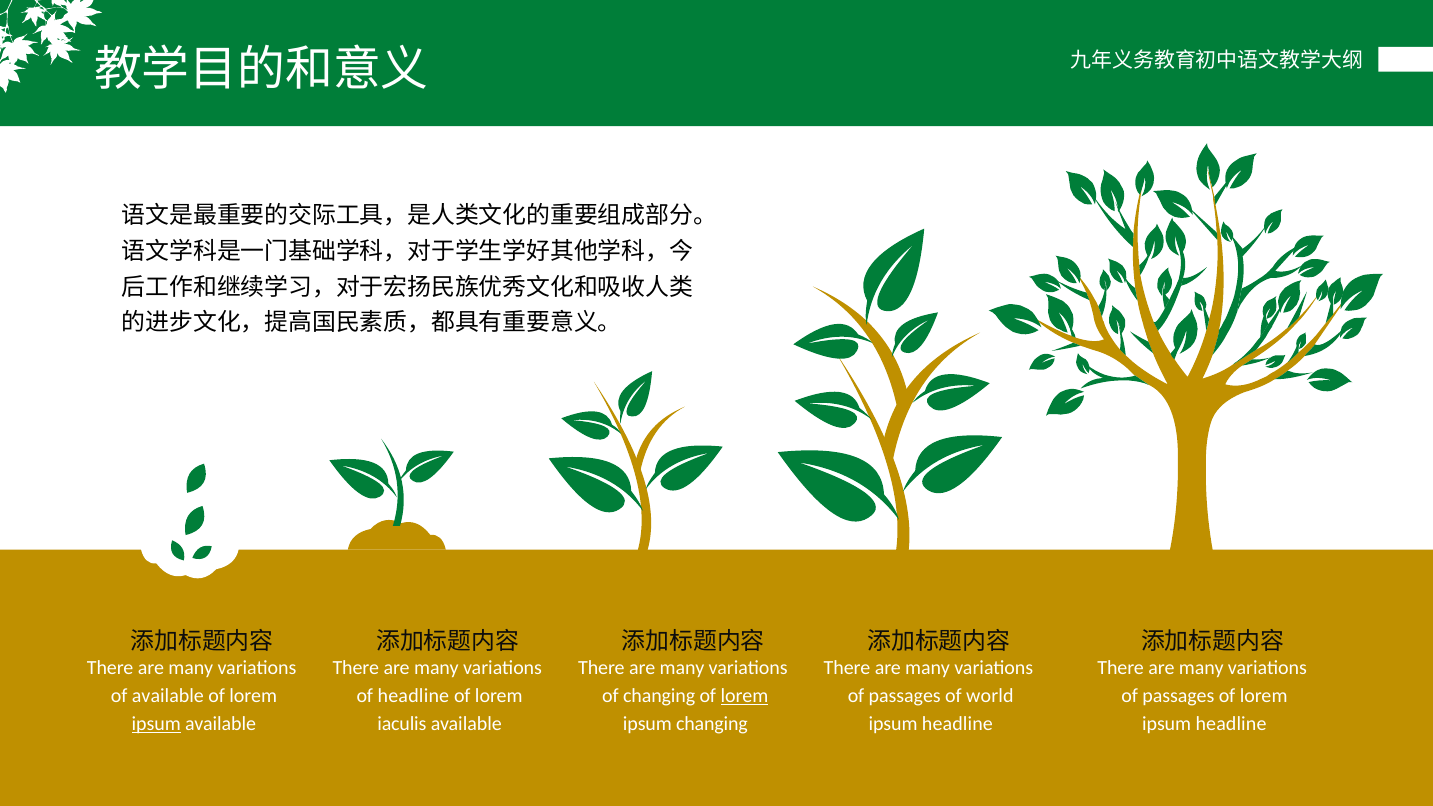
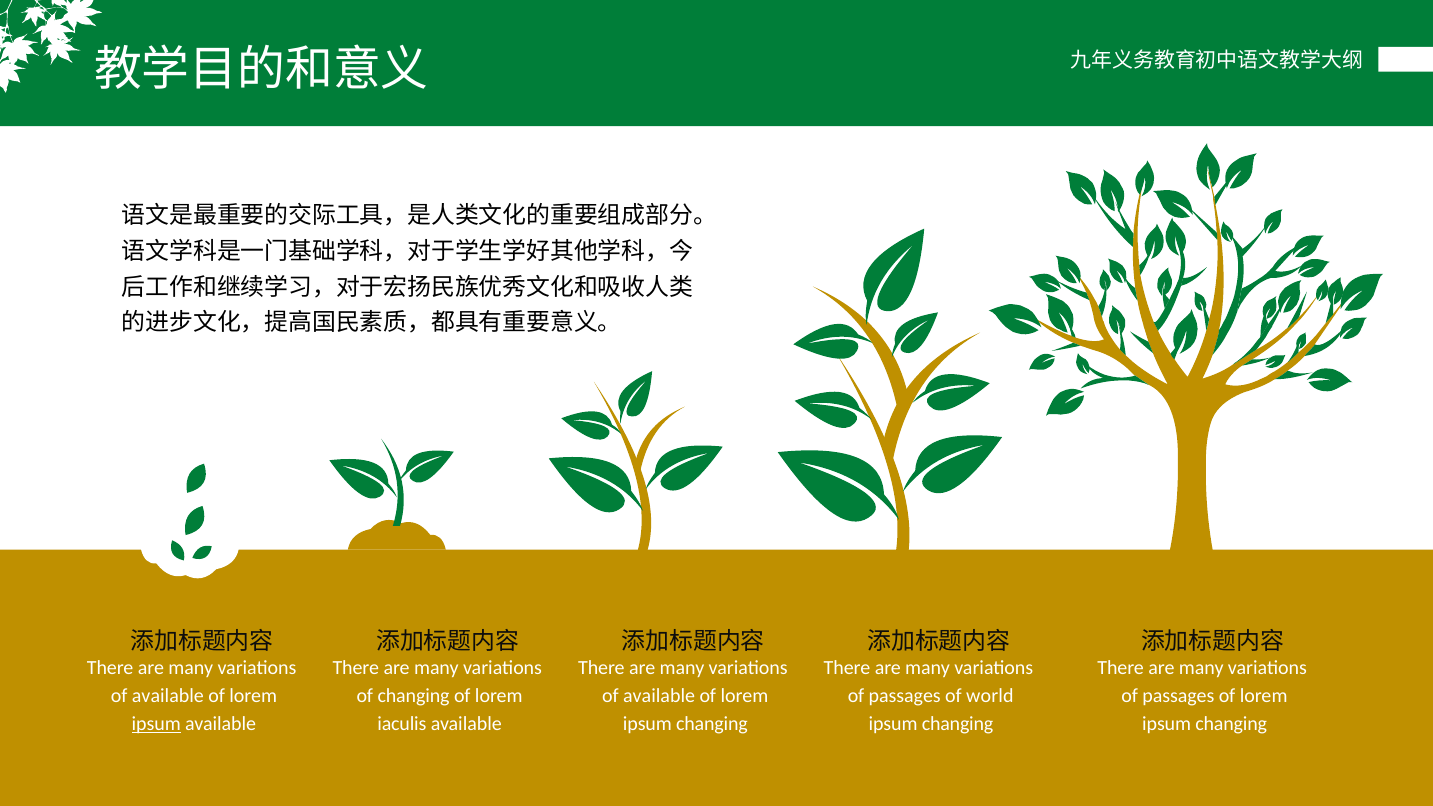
of headline: headline -> changing
changing at (659, 696): changing -> available
lorem at (744, 696) underline: present -> none
headline at (957, 724): headline -> changing
headline at (1231, 724): headline -> changing
